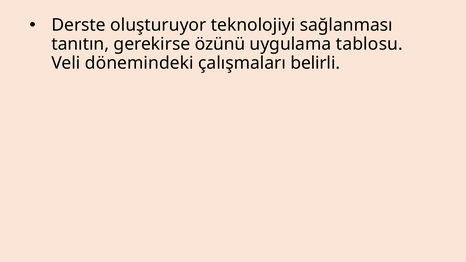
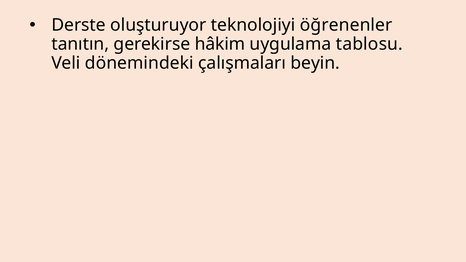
sağlanması: sağlanması -> öğrenenler
özünü: özünü -> hâkim
belirli: belirli -> beyin
